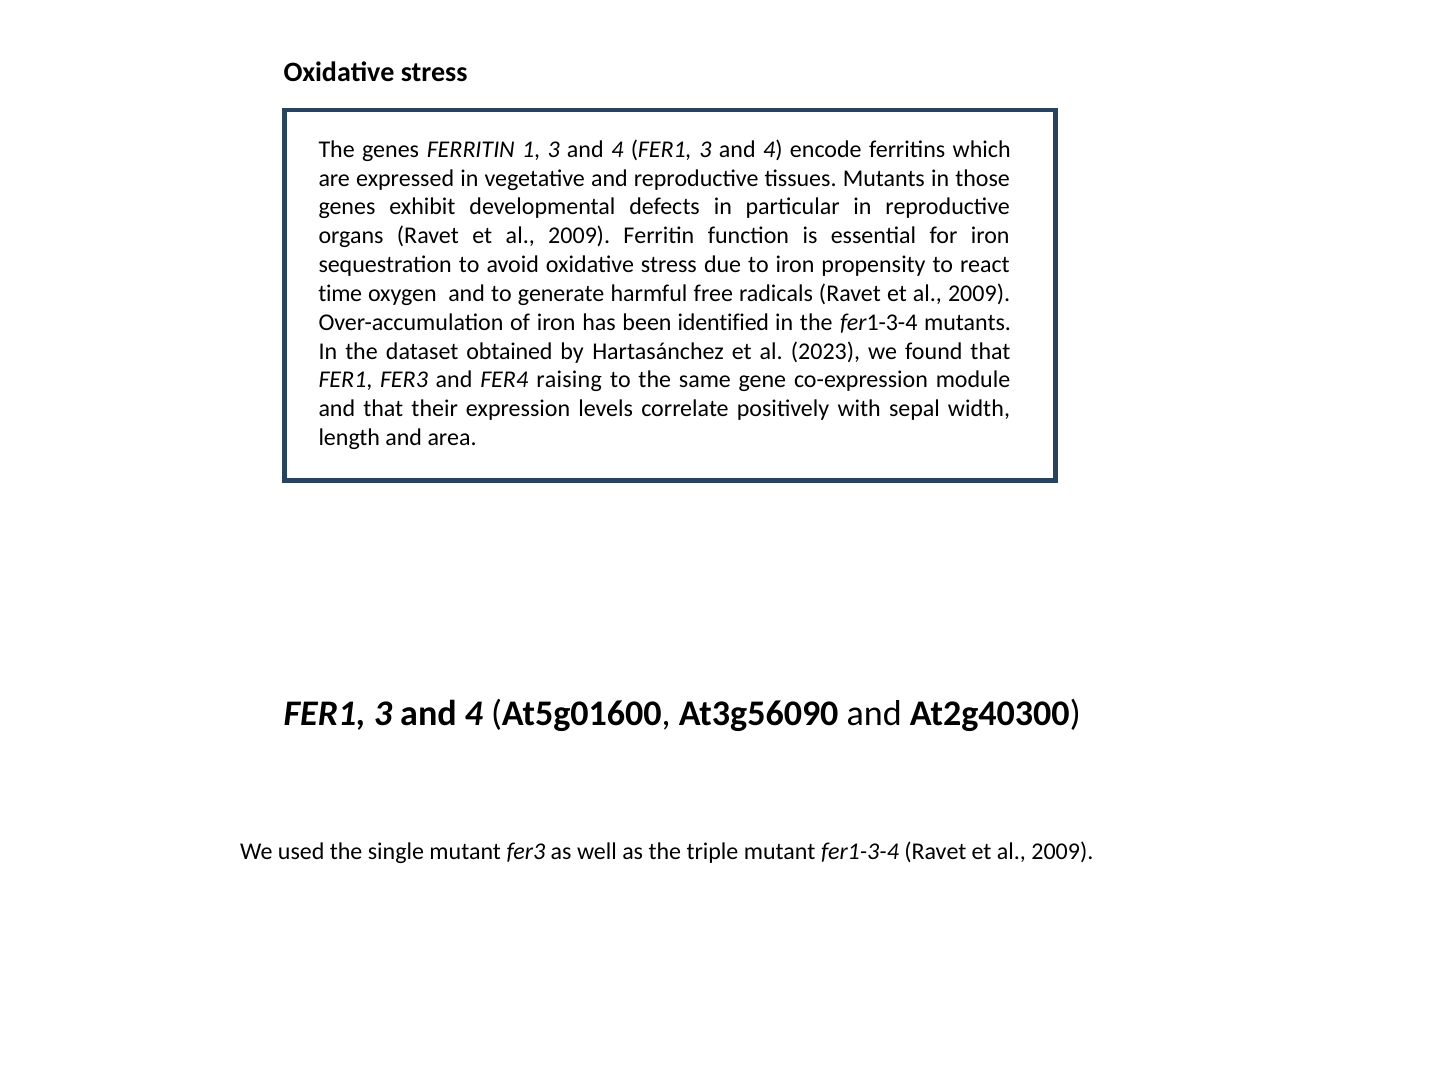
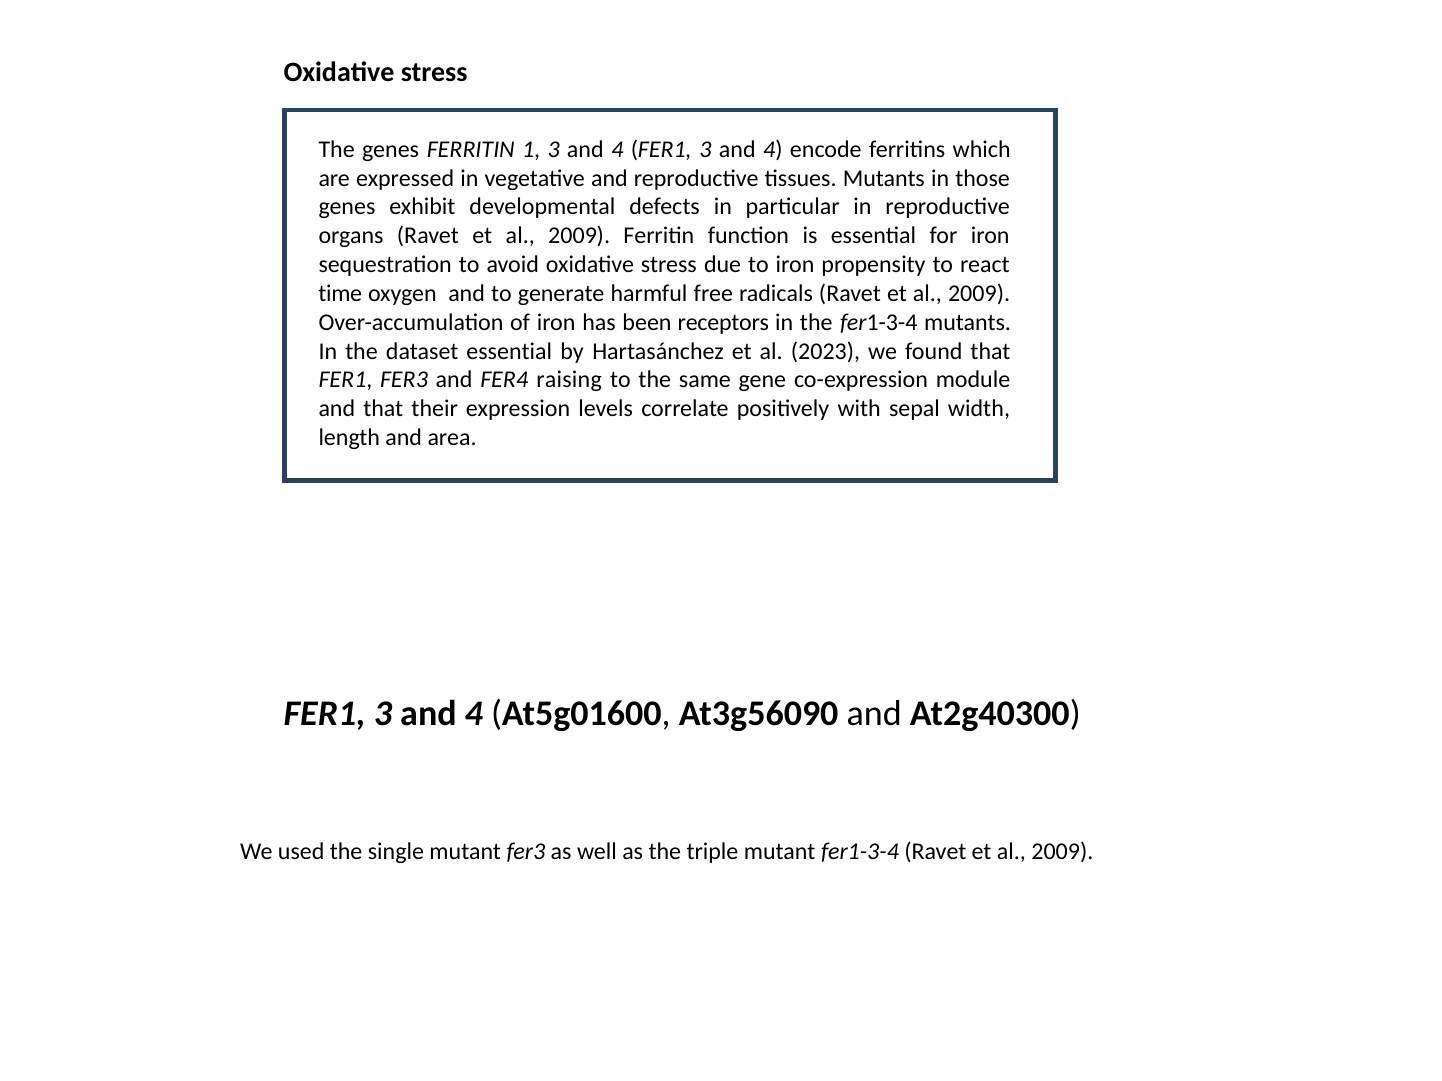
identified: identified -> receptors
dataset obtained: obtained -> essential
